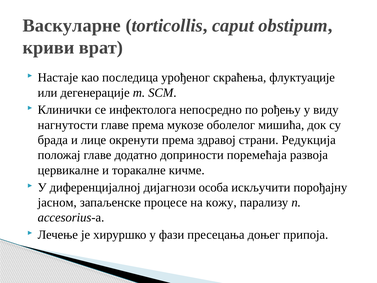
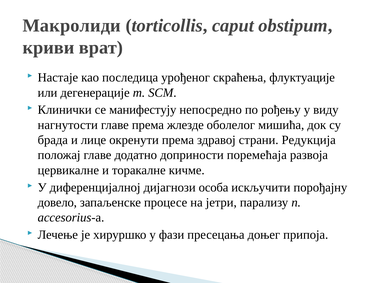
Васкуларне: Васкуларне -> Макролиди
инфектолога: инфектолога -> манифестују
мукозе: мукозе -> жлезде
јасном: јасном -> довело
кожу: кожу -> јетри
